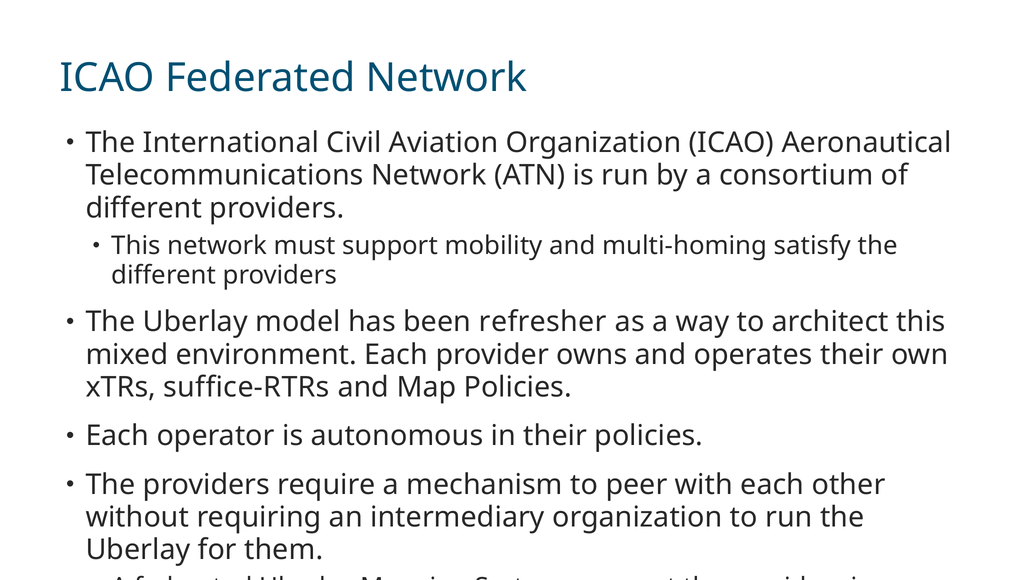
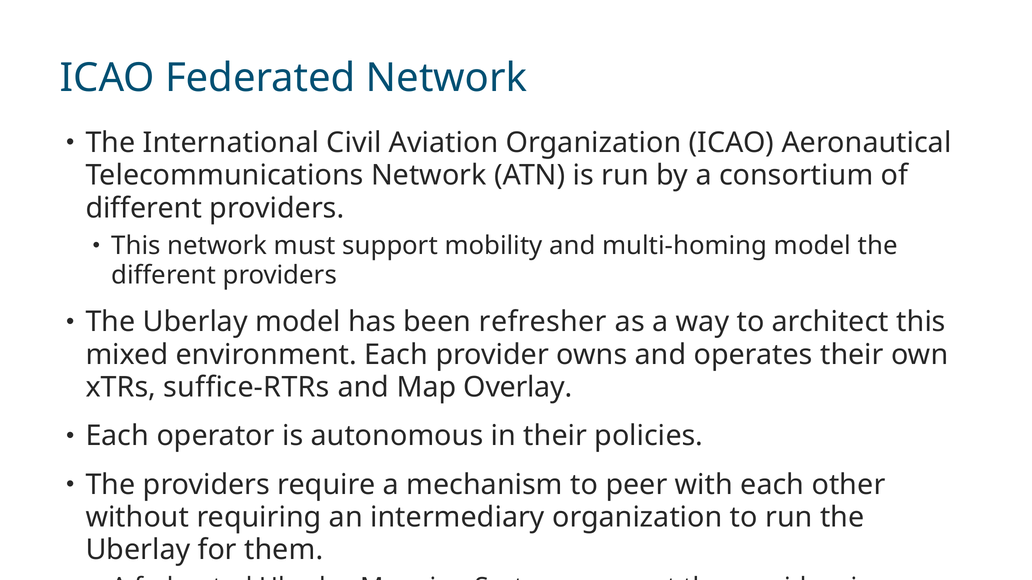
multi-homing satisfy: satisfy -> model
Map Policies: Policies -> Overlay
